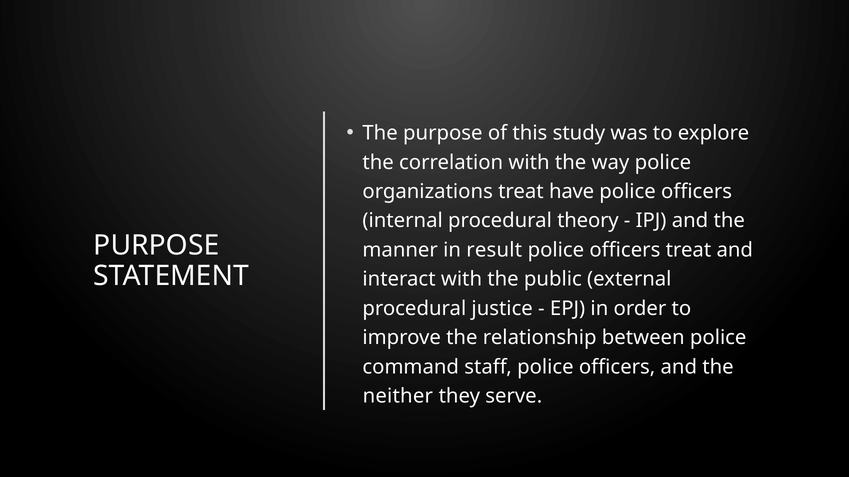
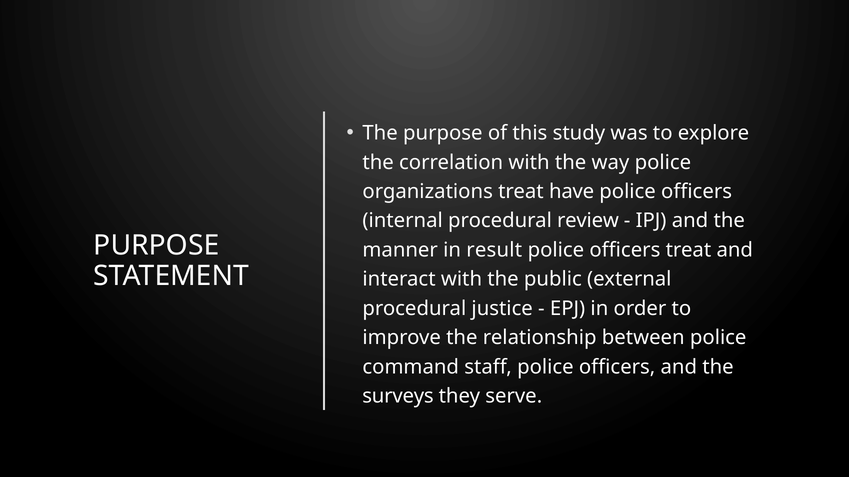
theory: theory -> review
neither: neither -> surveys
